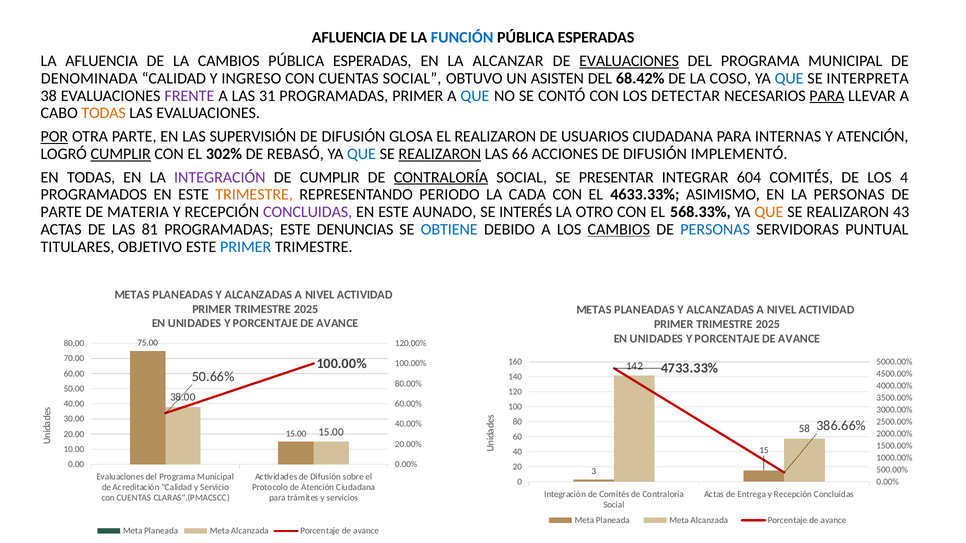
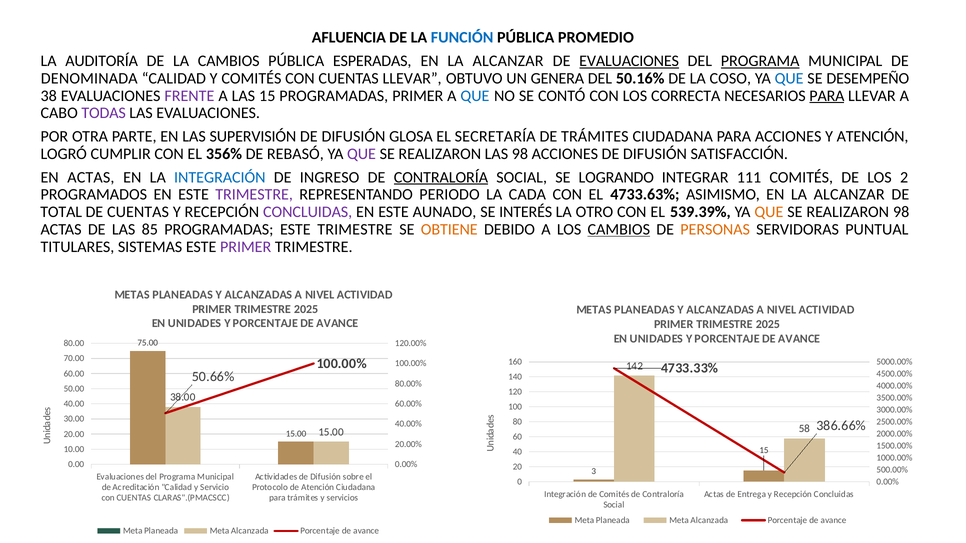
ESPERADAS at (596, 38): ESPERADAS -> PROMEDIO
LA AFLUENCIA: AFLUENCIA -> AUDITORÍA
PROGRAMA at (760, 61) underline: none -> present
Y INGRESO: INGRESO -> COMITÉS
CUENTAS SOCIAL: SOCIAL -> LLEVAR
ASISTEN: ASISTEN -> GENERA
68.42%: 68.42% -> 50.16%
INTERPRETA: INTERPRETA -> DESEMPEÑO
LAS 31: 31 -> 15
DETECTAR: DETECTAR -> CORRECTA
TODAS at (104, 113) colour: orange -> purple
POR underline: present -> none
EL REALIZARON: REALIZARON -> SECRETARÍA
DE USUARIOS: USUARIOS -> TRÁMITES
PARA INTERNAS: INTERNAS -> ACCIONES
CUMPLIR at (121, 154) underline: present -> none
302%: 302% -> 356%
QUE at (362, 154) colour: blue -> purple
REALIZARON at (440, 154) underline: present -> none
LAS 66: 66 -> 98
IMPLEMENTÓ: IMPLEMENTÓ -> SATISFACCIÓN
EN TODAS: TODAS -> ACTAS
INTEGRACIÓN at (220, 177) colour: purple -> blue
DE CUMPLIR: CUMPLIR -> INGRESO
PRESENTAR: PRESENTAR -> LOGRANDO
604: 604 -> 111
4: 4 -> 2
TRIMESTRE at (254, 195) colour: orange -> purple
4633.33%: 4633.33% -> 4733.63%
ASIMISMO EN LA PERSONAS: PERSONAS -> ALCANZAR
PARTE at (61, 212): PARTE -> TOTAL
DE MATERIA: MATERIA -> CUENTAS
568.33%: 568.33% -> 539.39%
REALIZARON 43: 43 -> 98
81: 81 -> 85
PROGRAMADAS ESTE DENUNCIAS: DENUNCIAS -> TRIMESTRE
OBTIENE colour: blue -> orange
PERSONAS at (715, 229) colour: blue -> orange
OBJETIVO: OBJETIVO -> SISTEMAS
PRIMER at (246, 247) colour: blue -> purple
